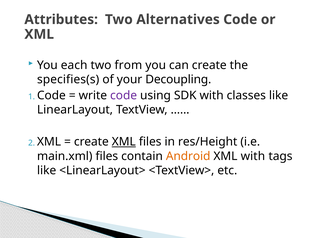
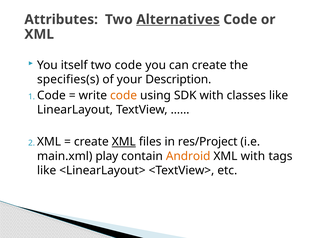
Alternatives underline: none -> present
each: each -> itself
two from: from -> code
Decoupling: Decoupling -> Description
code at (124, 95) colour: purple -> orange
res/Height: res/Height -> res/Project
main.xml files: files -> play
